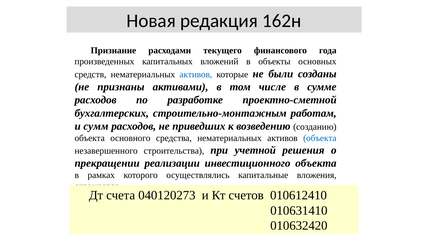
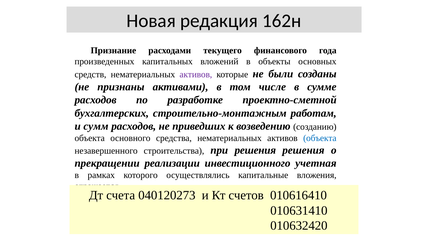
активов at (196, 74) colour: blue -> purple
при учетной: учетной -> решения
инвестиционного объекта: объекта -> учетная
010612410: 010612410 -> 010616410
